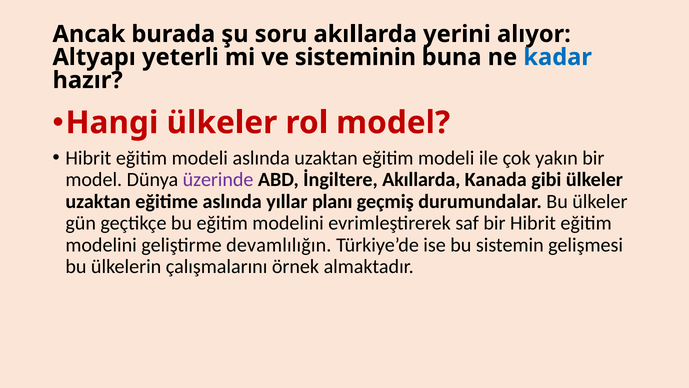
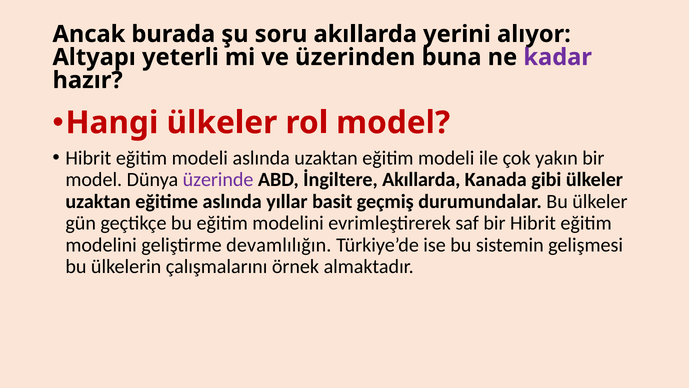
sisteminin: sisteminin -> üzerinden
kadar colour: blue -> purple
planı: planı -> basit
